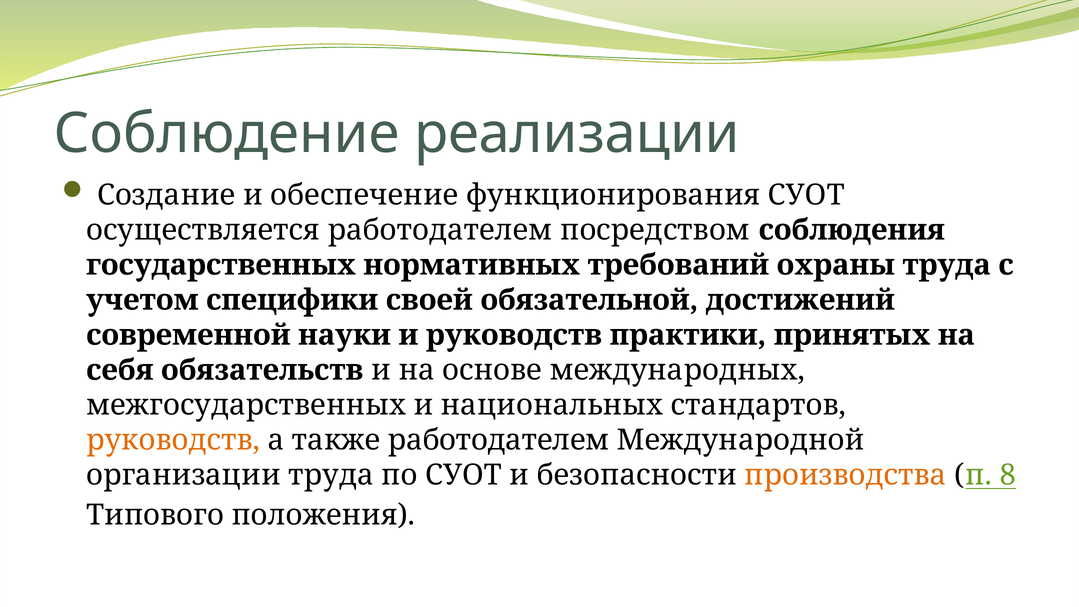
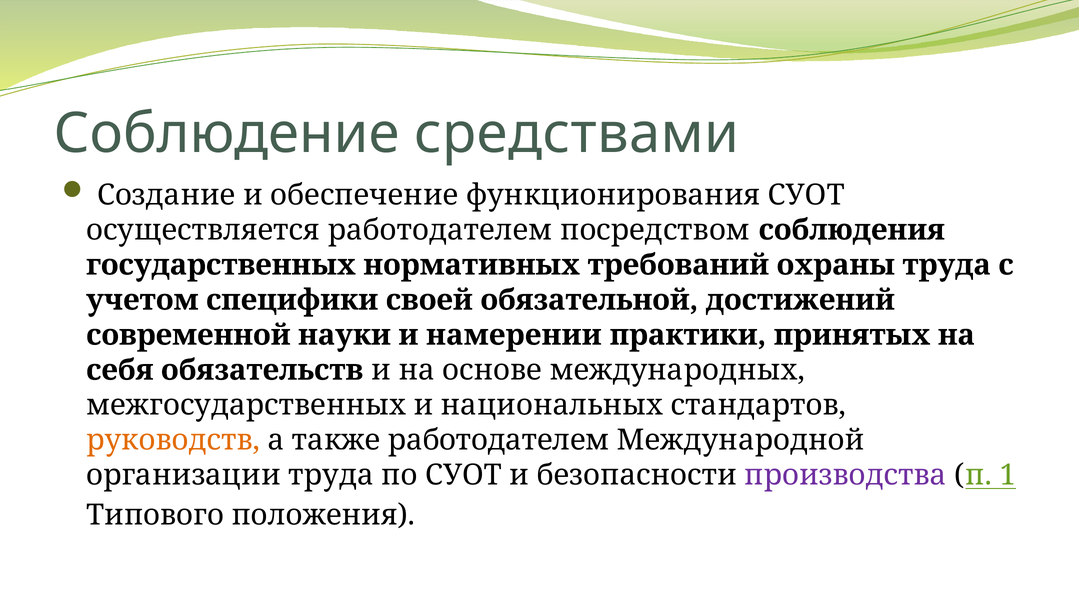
реализации: реализации -> средствами
и руководств: руководств -> намерении
производства colour: orange -> purple
8: 8 -> 1
